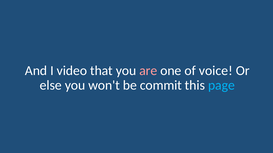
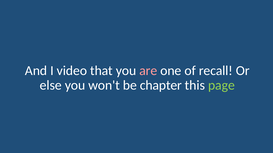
voice: voice -> recall
commit: commit -> chapter
page colour: light blue -> light green
